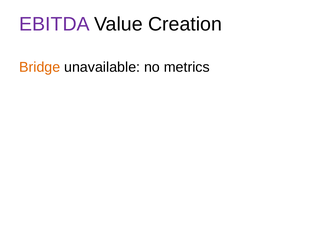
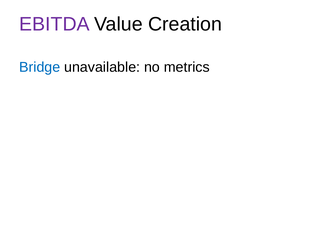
Bridge colour: orange -> blue
